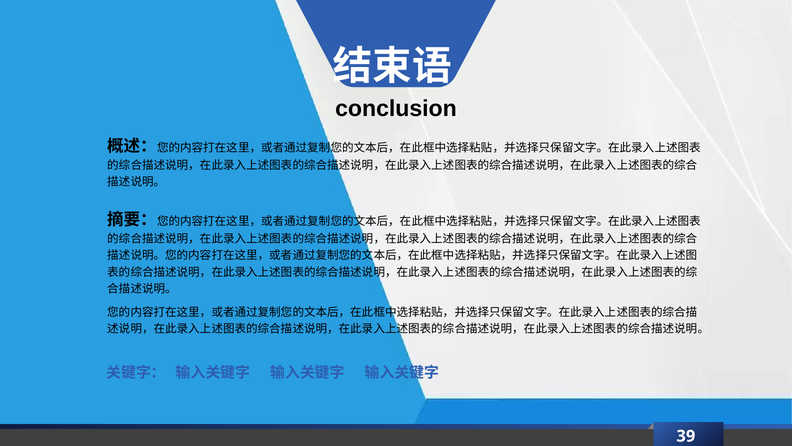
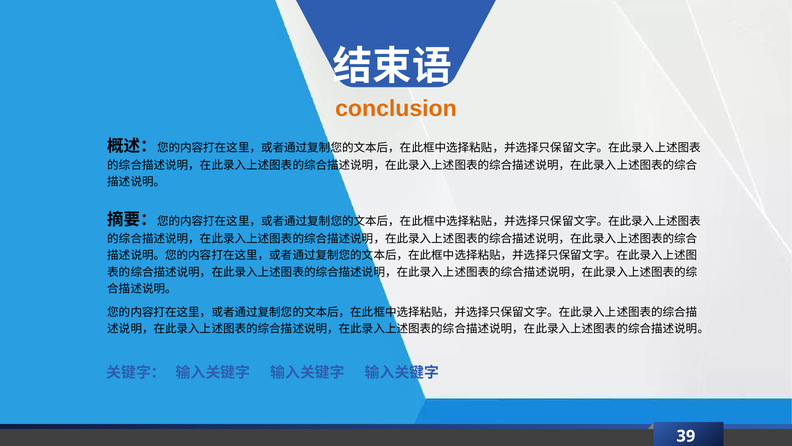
conclusion colour: black -> orange
